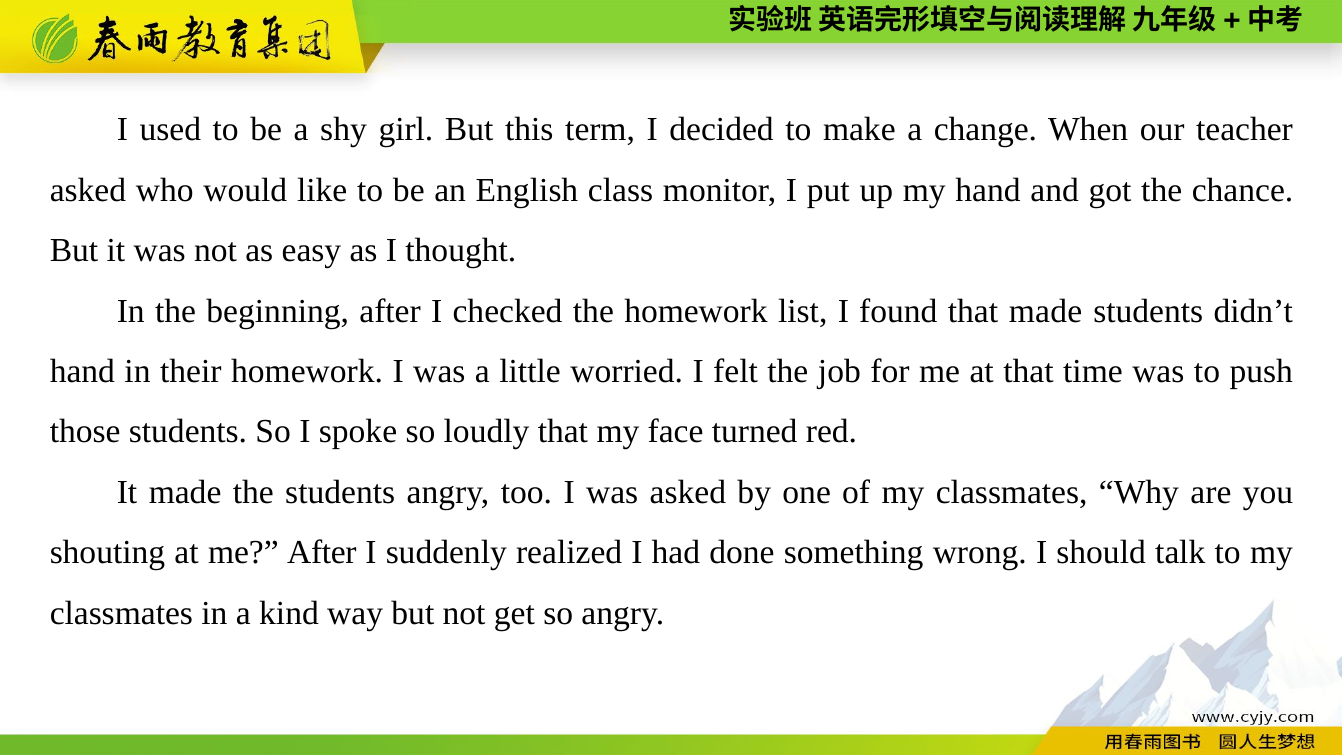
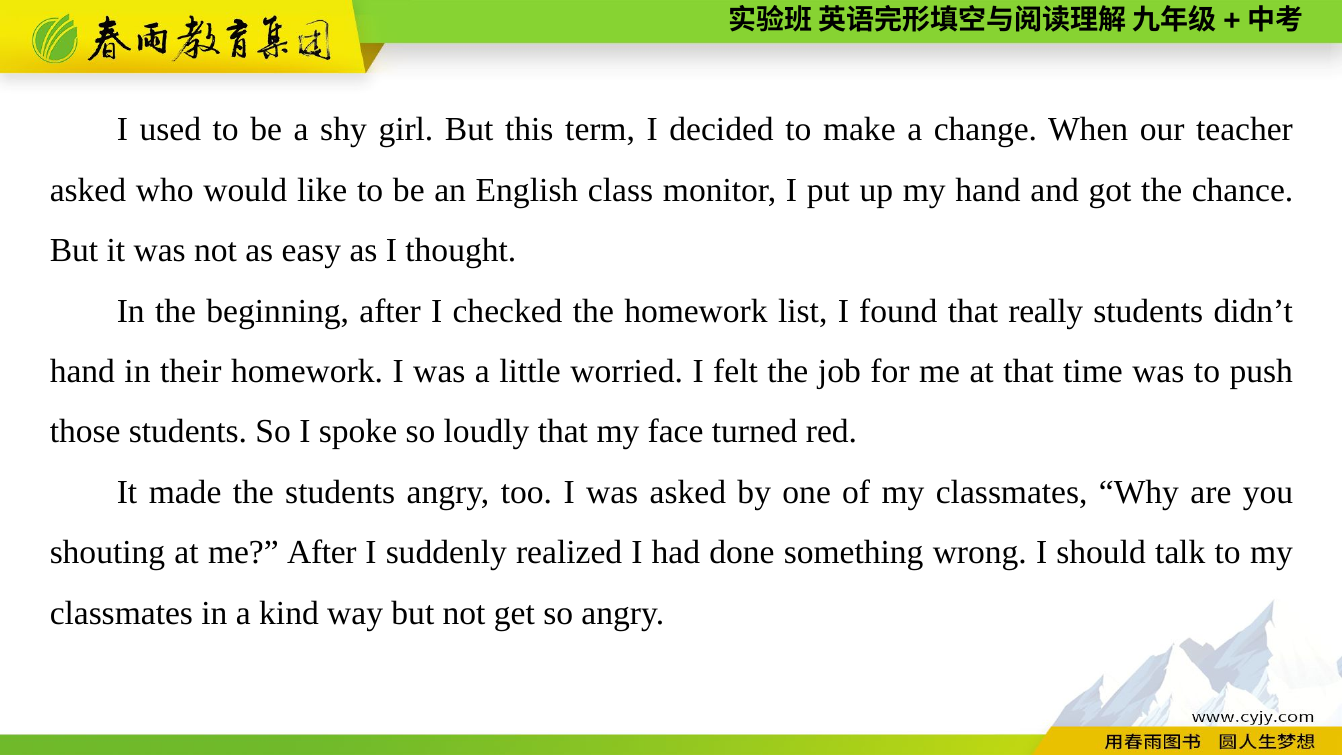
that made: made -> really
